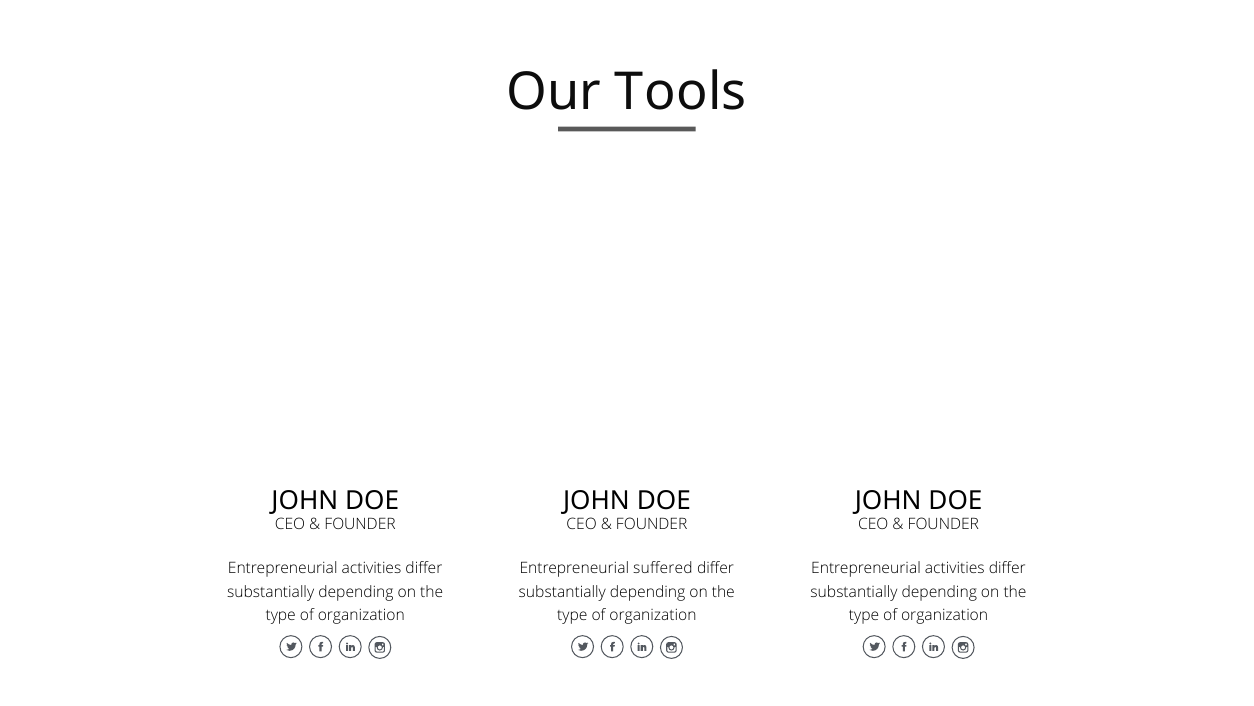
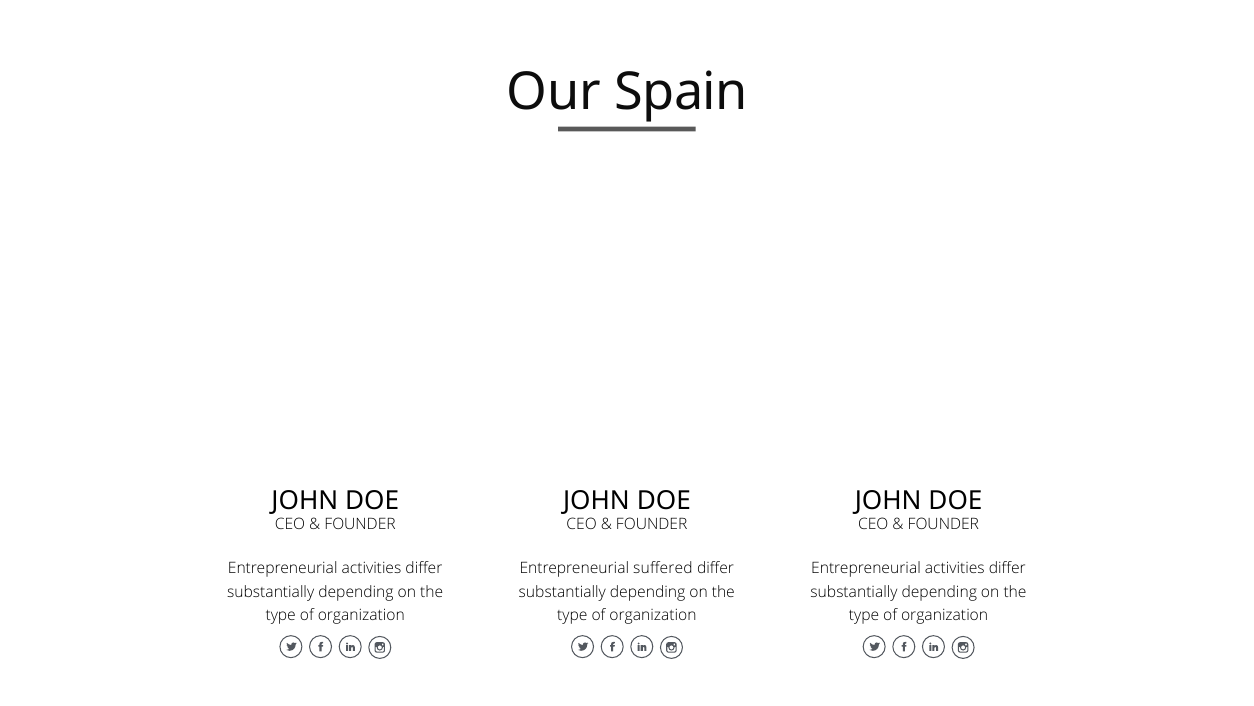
Tools: Tools -> Spain
